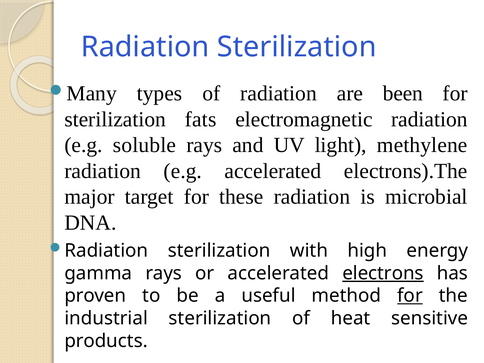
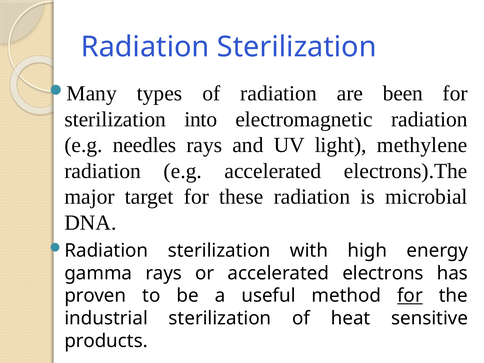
fats: fats -> into
soluble: soluble -> needles
electrons underline: present -> none
